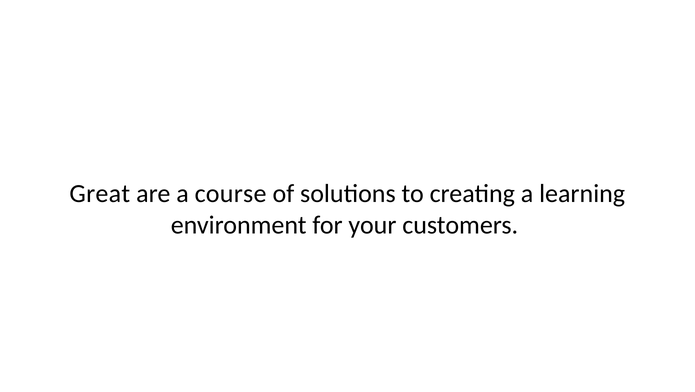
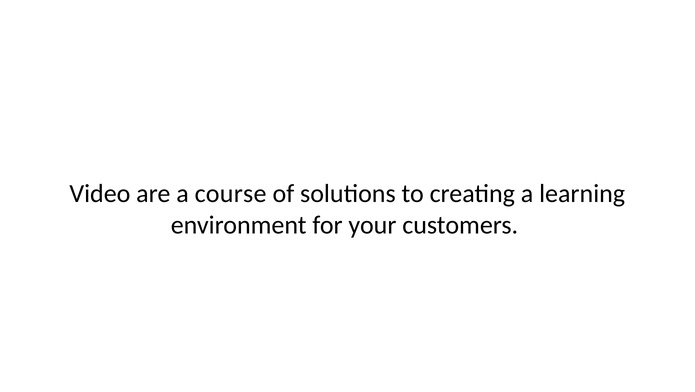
Great: Great -> Video
